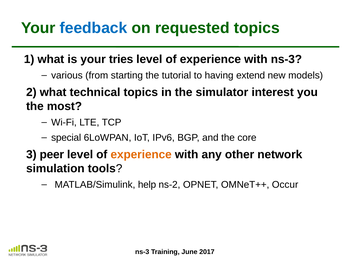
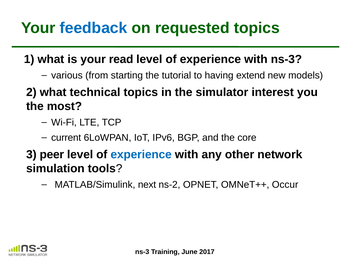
tries: tries -> read
special: special -> current
experience at (141, 155) colour: orange -> blue
help: help -> next
